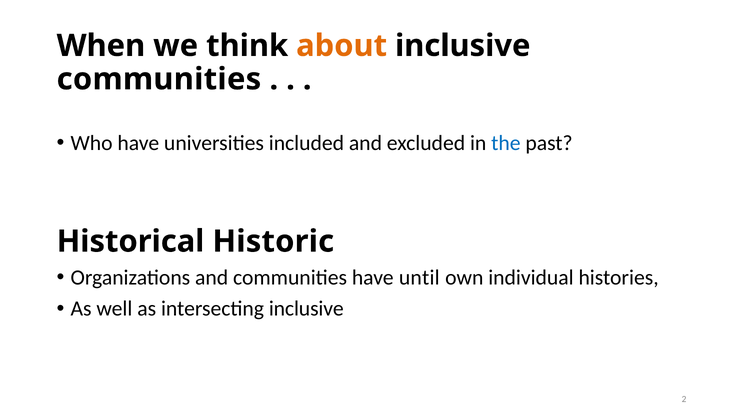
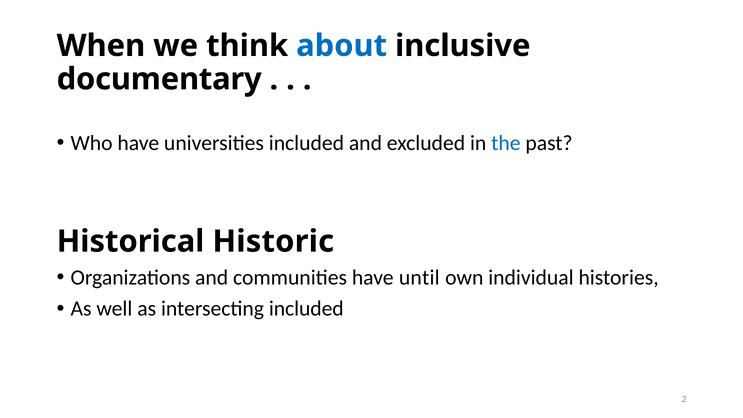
about colour: orange -> blue
communities at (159, 79): communities -> documentary
intersecting inclusive: inclusive -> included
